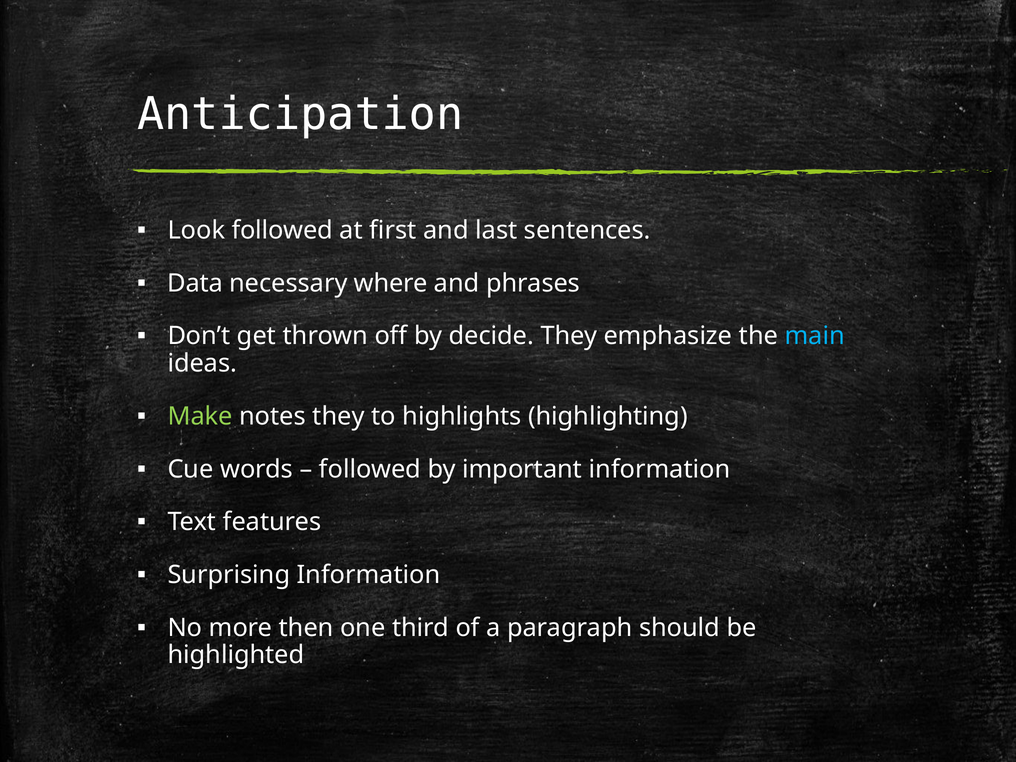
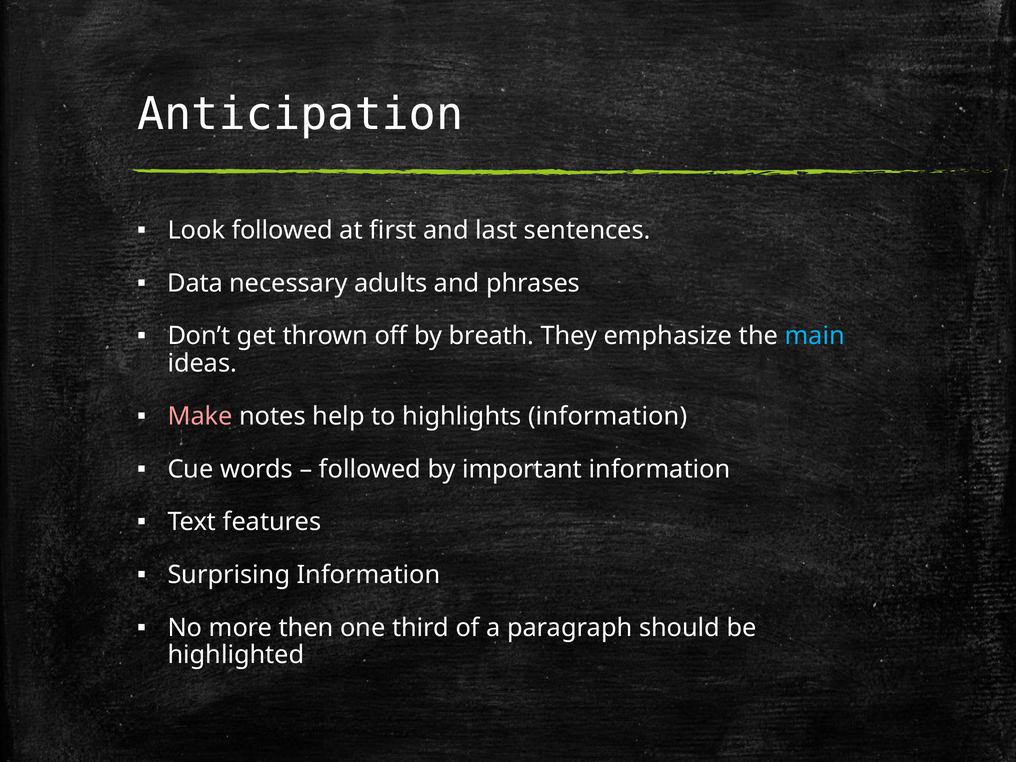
where: where -> adults
decide: decide -> breath
Make colour: light green -> pink
notes they: they -> help
highlights highlighting: highlighting -> information
